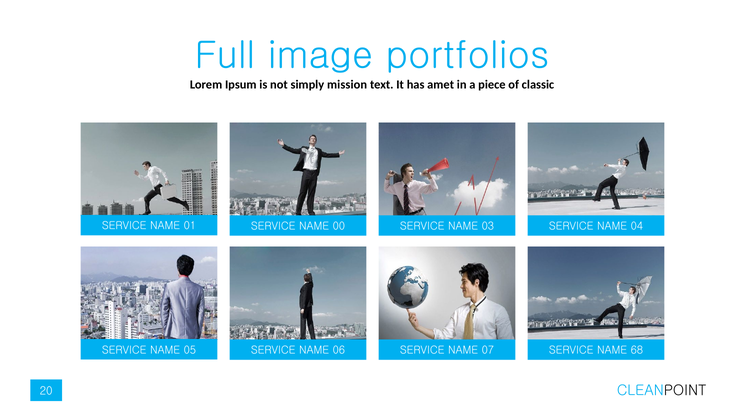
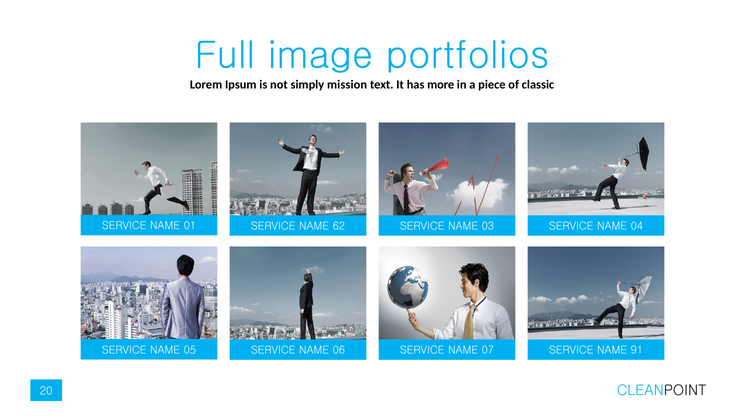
amet: amet -> more
00: 00 -> 62
68: 68 -> 91
